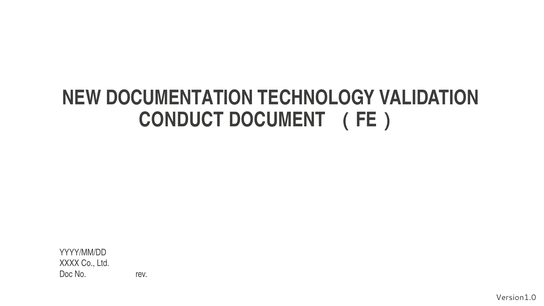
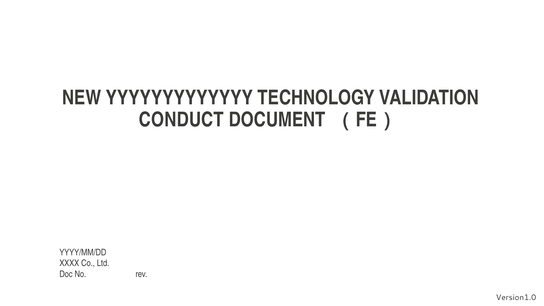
DOCUMENTATION: DOCUMENTATION -> YYYYYYYYYYYYY
